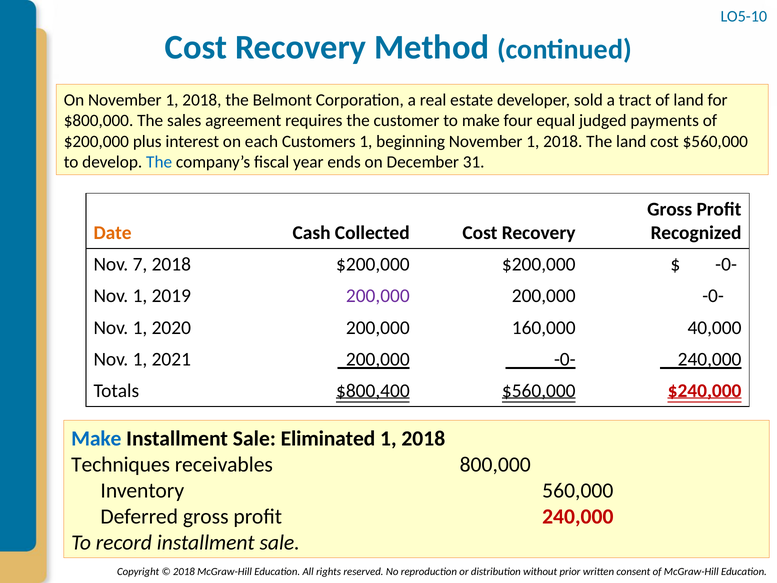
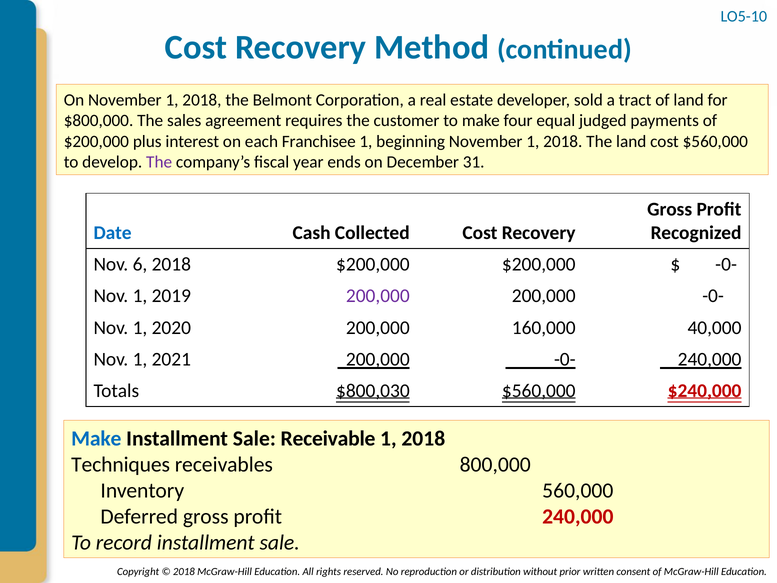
Customers: Customers -> Franchisee
The at (159, 162) colour: blue -> purple
Date colour: orange -> blue
7: 7 -> 6
$800,400: $800,400 -> $800,030
Eliminated: Eliminated -> Receivable
